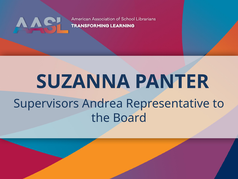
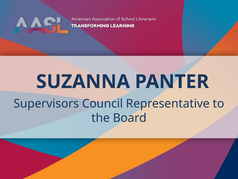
Andrea: Andrea -> Council
